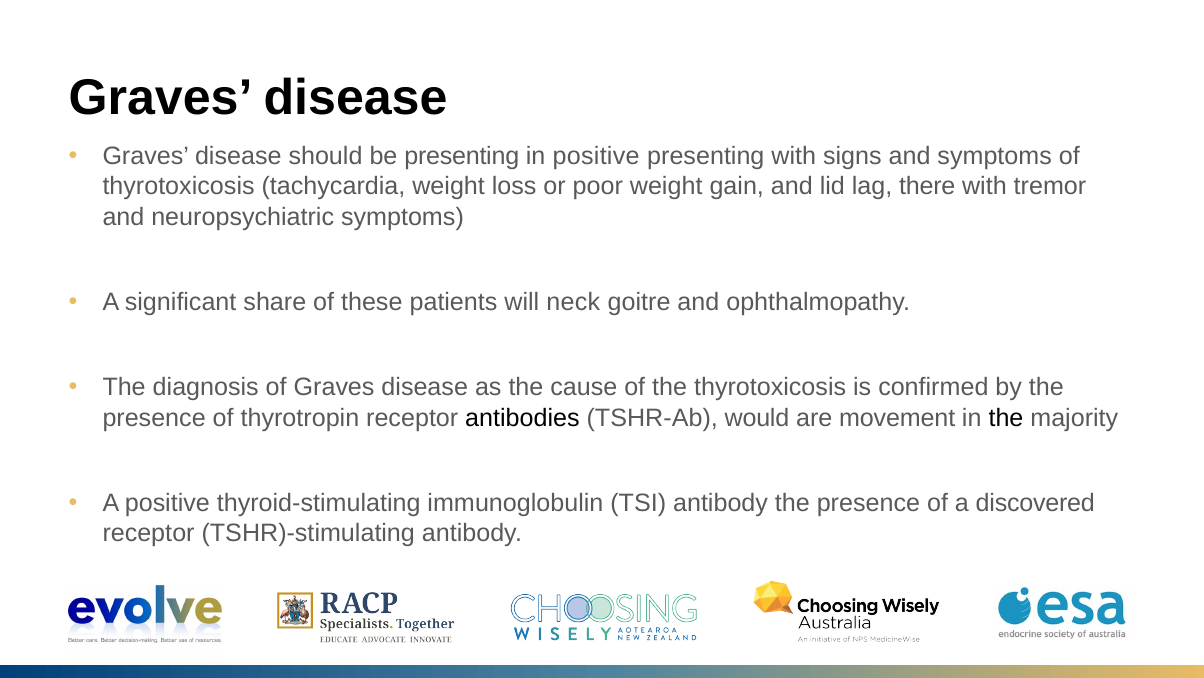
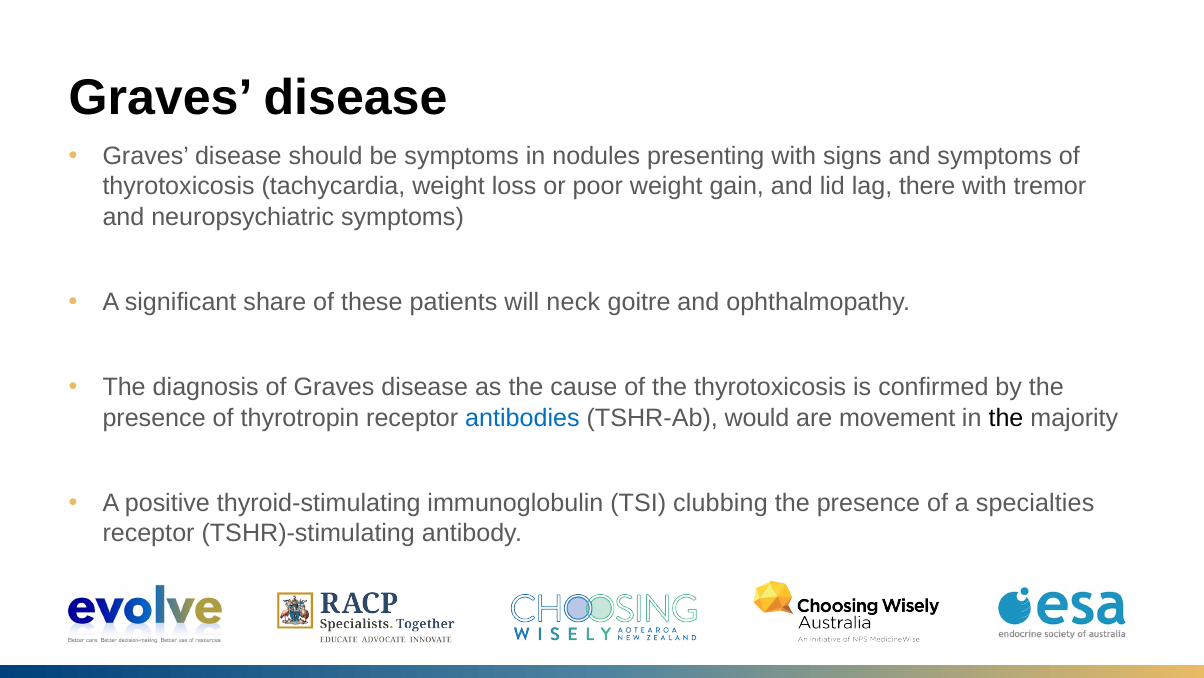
be presenting: presenting -> symptoms
in positive: positive -> nodules
antibodies colour: black -> blue
TSI antibody: antibody -> clubbing
discovered: discovered -> specialties
